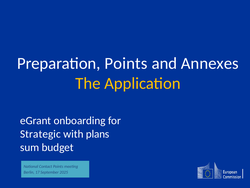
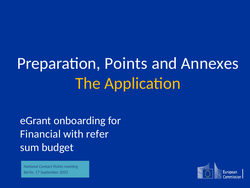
Strategic: Strategic -> Financial
plans: plans -> refer
